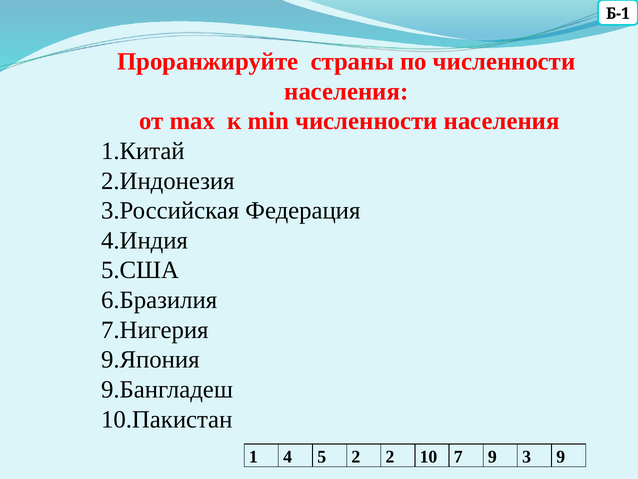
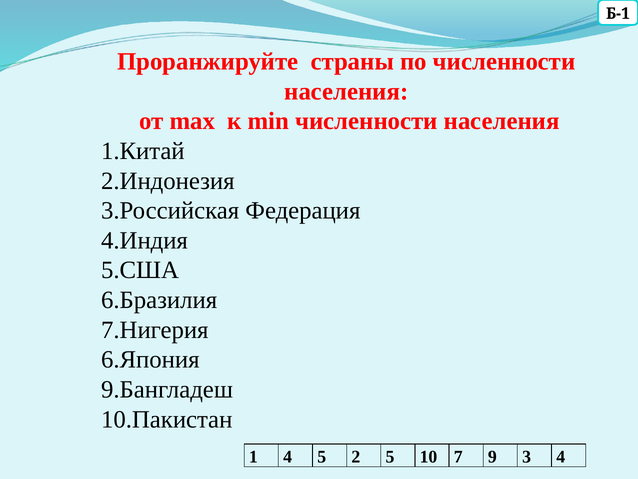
9.Япония: 9.Япония -> 6.Япония
2 2: 2 -> 5
3 9: 9 -> 4
